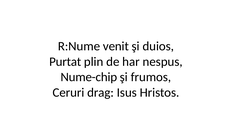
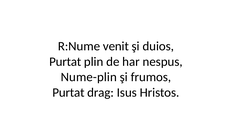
Nume-chip: Nume-chip -> Nume-plin
Ceruri at (68, 93): Ceruri -> Purtat
